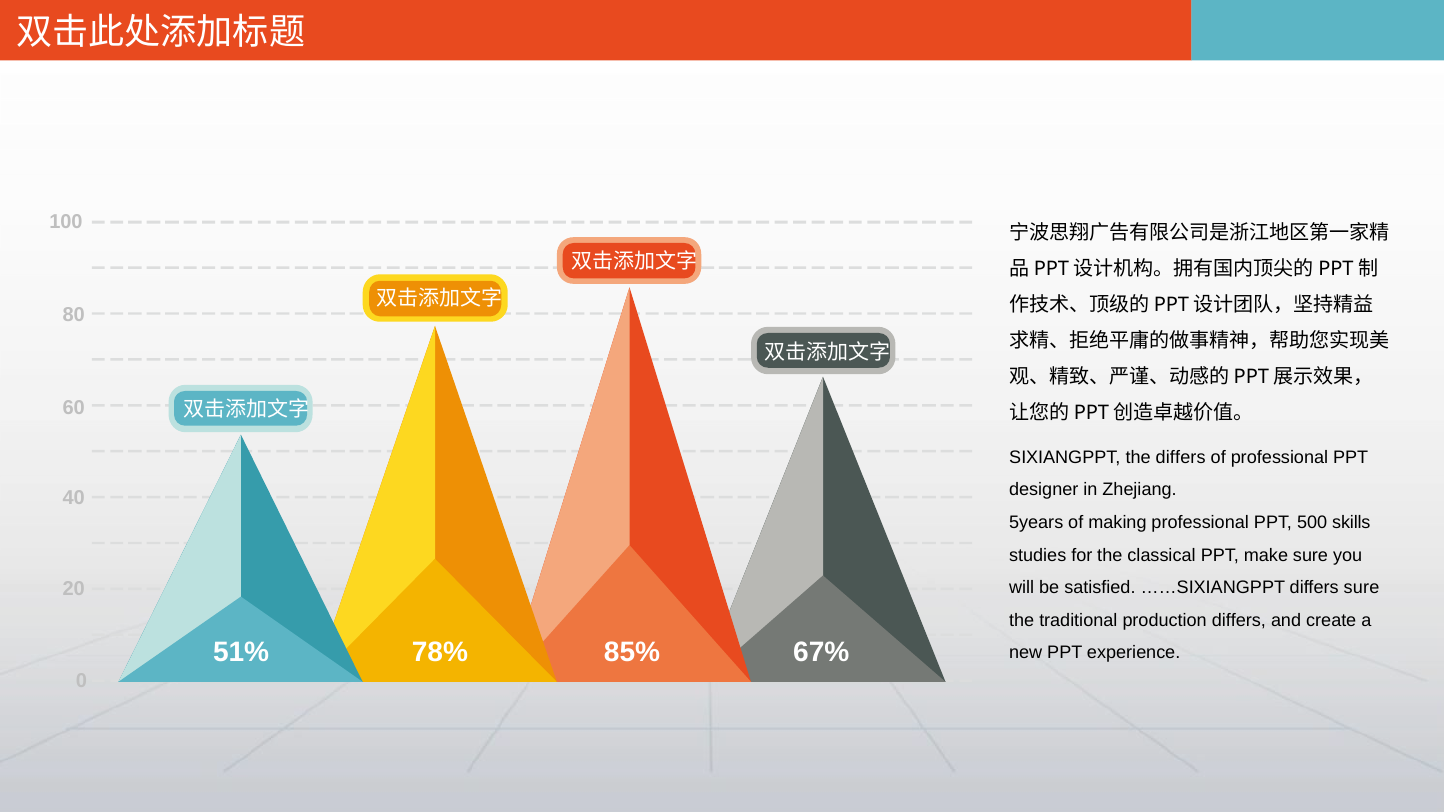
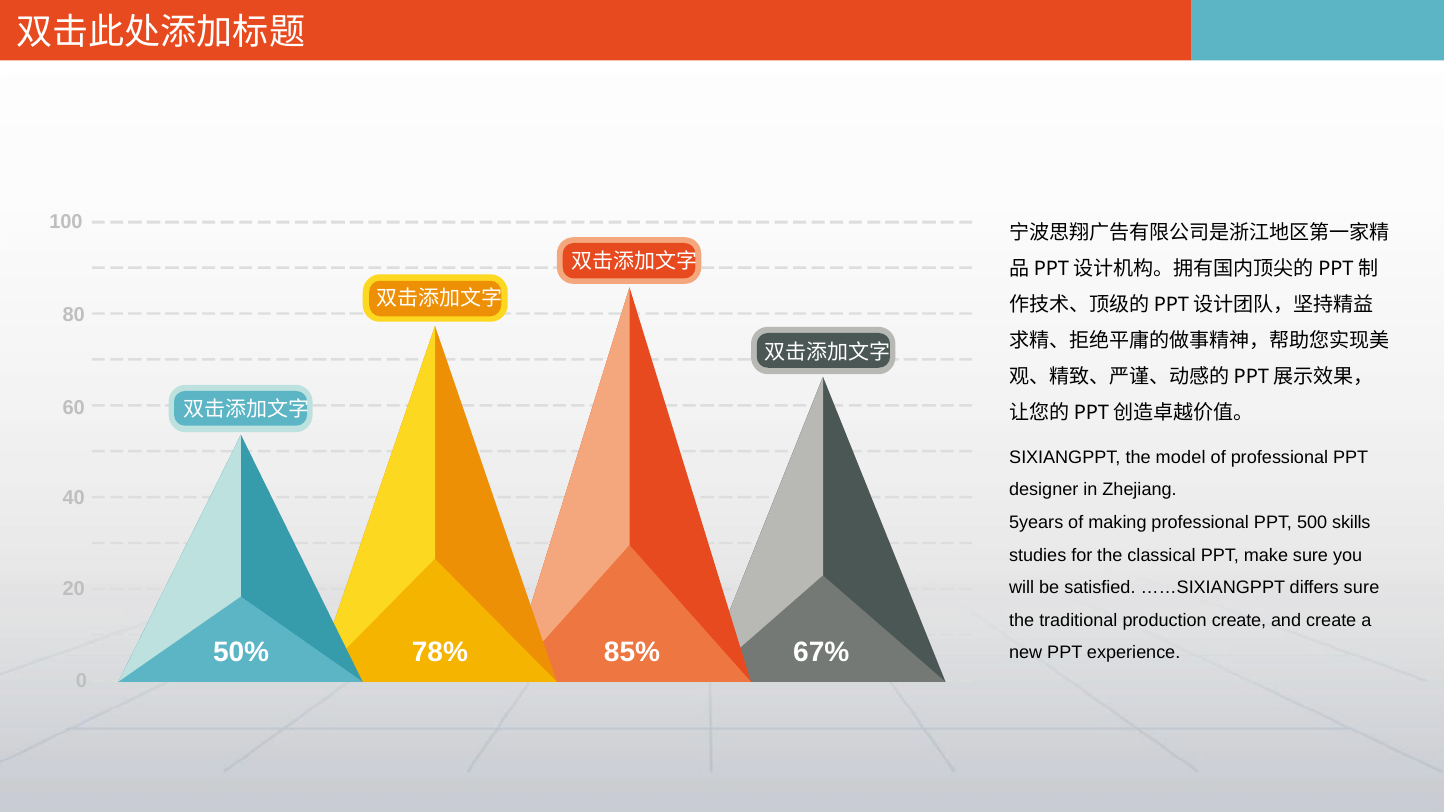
the differs: differs -> model
production differs: differs -> create
51%: 51% -> 50%
